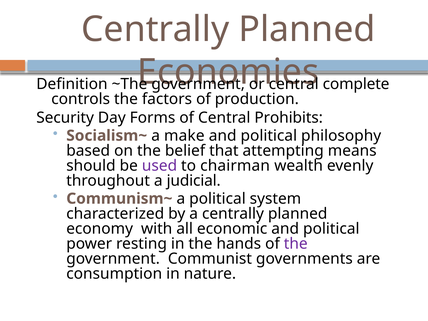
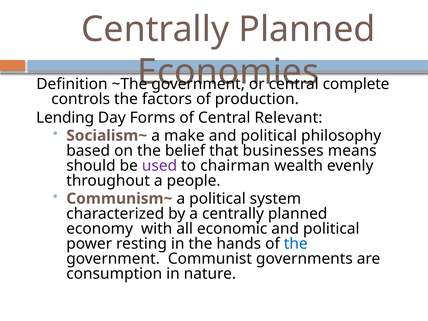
Security: Security -> Lending
Prohibits: Prohibits -> Relevant
attempting: attempting -> businesses
judicial: judicial -> people
the at (296, 244) colour: purple -> blue
